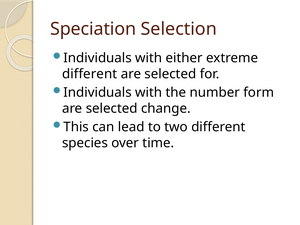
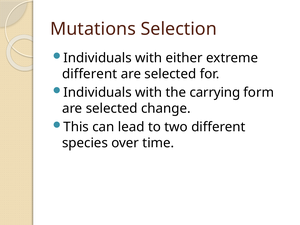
Speciation: Speciation -> Mutations
number: number -> carrying
